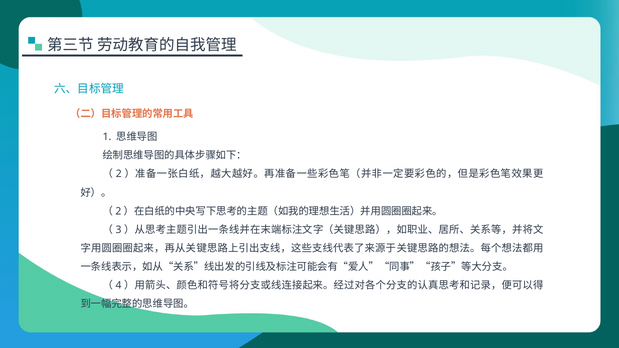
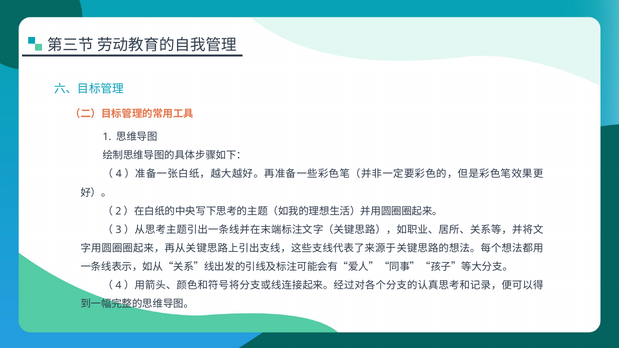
2 at (119, 174): 2 -> 4
